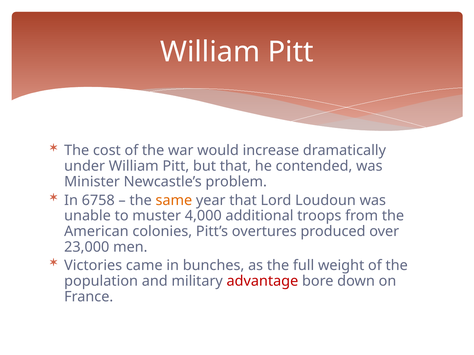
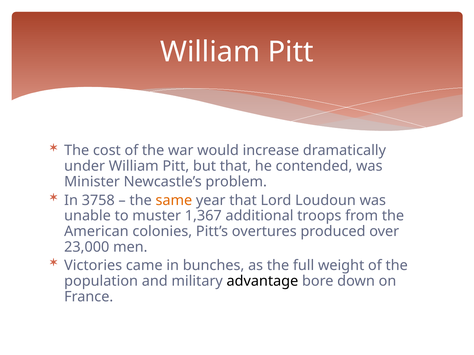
6758: 6758 -> 3758
4,000: 4,000 -> 1,367
advantage colour: red -> black
